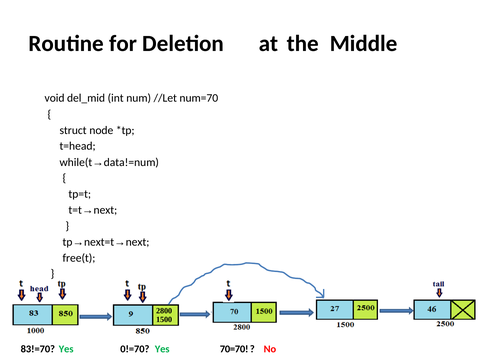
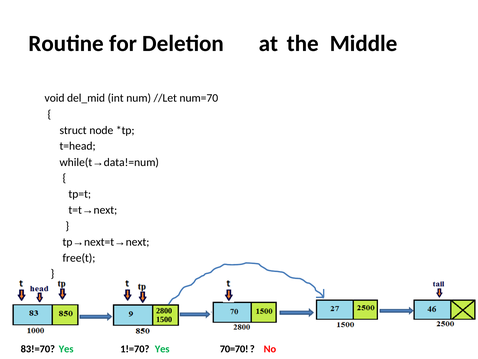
0!=70: 0!=70 -> 1!=70
